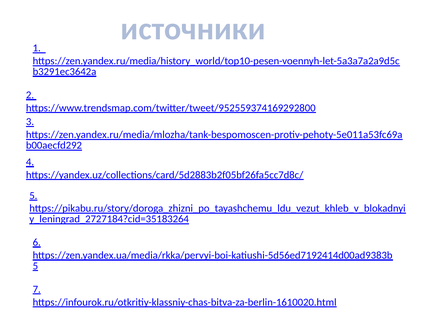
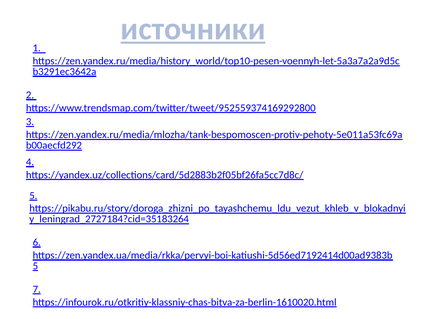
источники underline: none -> present
